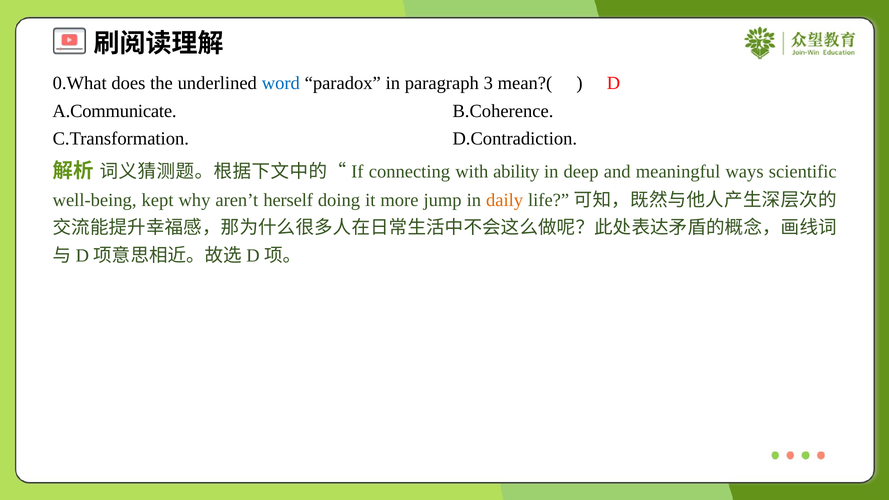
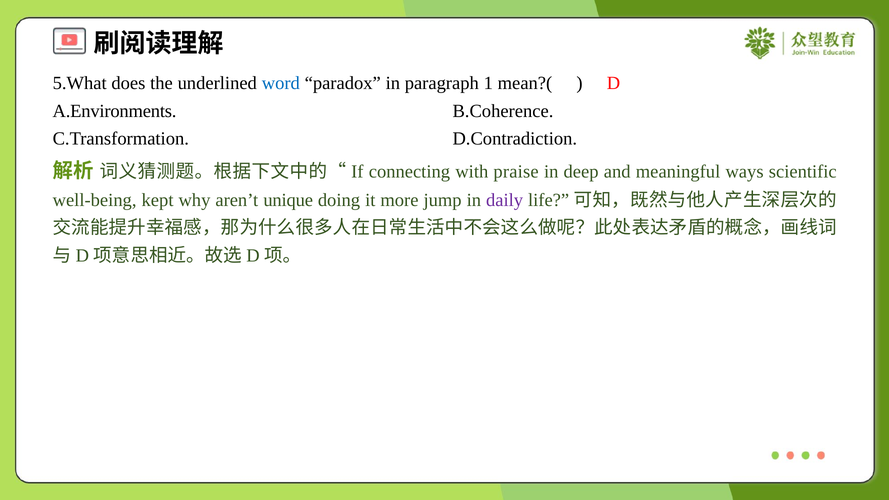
0.What: 0.What -> 5.What
3: 3 -> 1
A.Communicate: A.Communicate -> A.Environments
ability: ability -> praise
herself: herself -> unique
daily colour: orange -> purple
